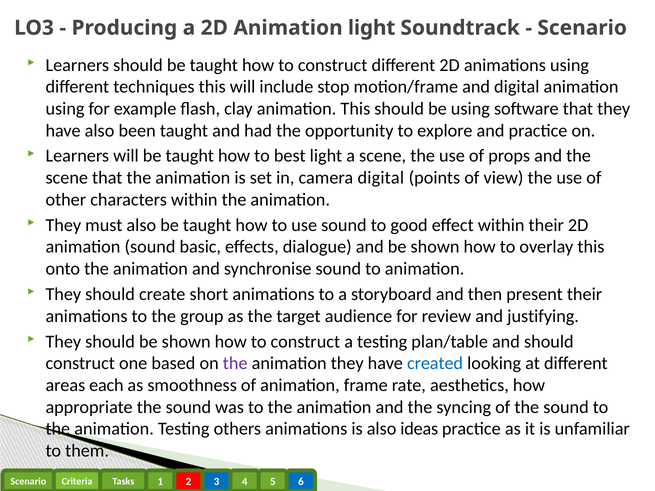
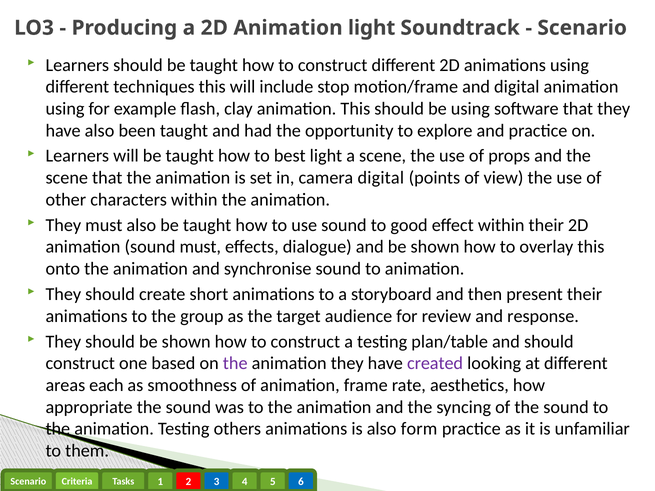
sound basic: basic -> must
justifying: justifying -> response
created colour: blue -> purple
ideas: ideas -> form
